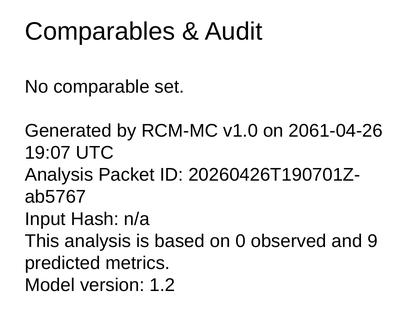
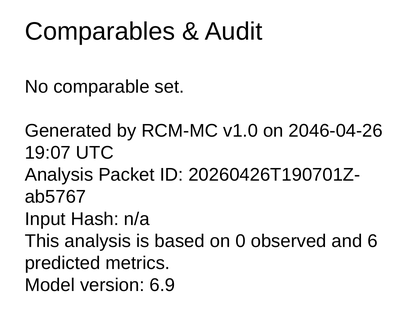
2061-04-26: 2061-04-26 -> 2046-04-26
9: 9 -> 6
1.2: 1.2 -> 6.9
